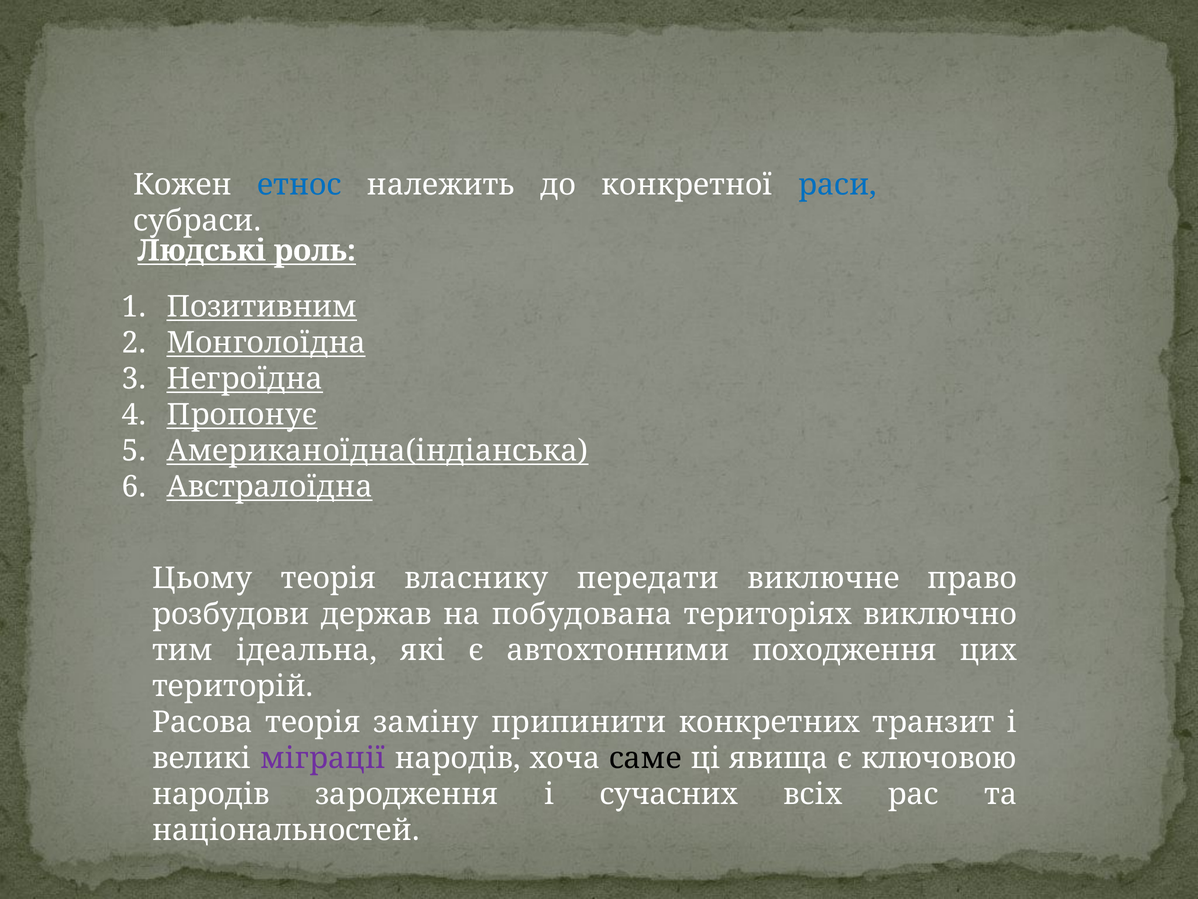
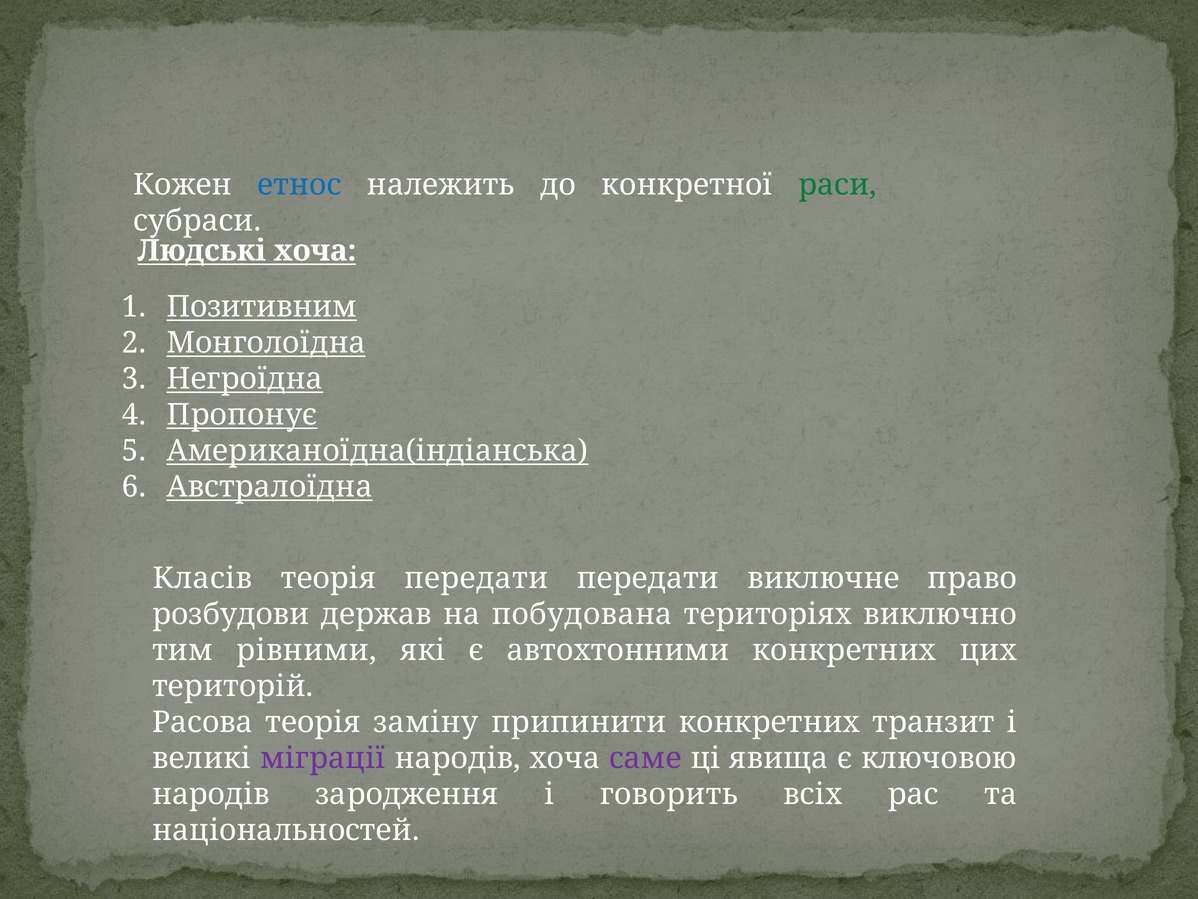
раси colour: blue -> green
Людські роль: роль -> хоча
Цьому: Цьому -> Класів
теорія власнику: власнику -> передати
ідеальна: ідеальна -> рівними
автохтонними походження: походження -> конкретних
саме colour: black -> purple
сучасних: сучасних -> говорить
